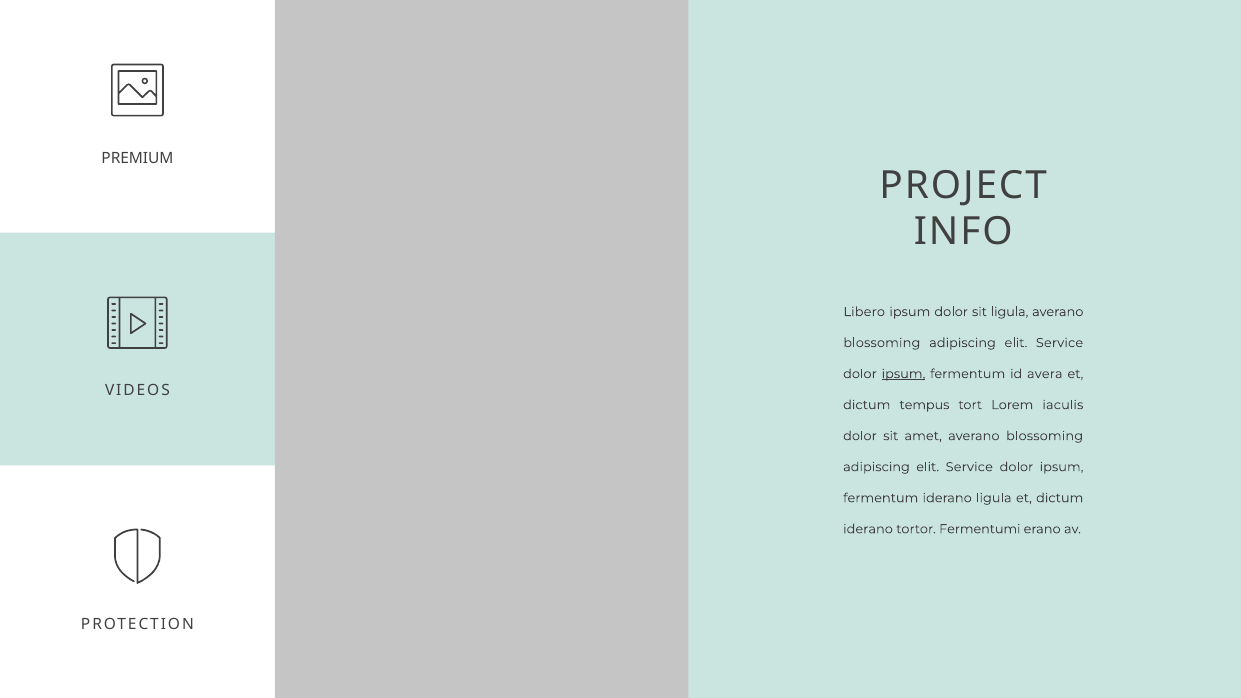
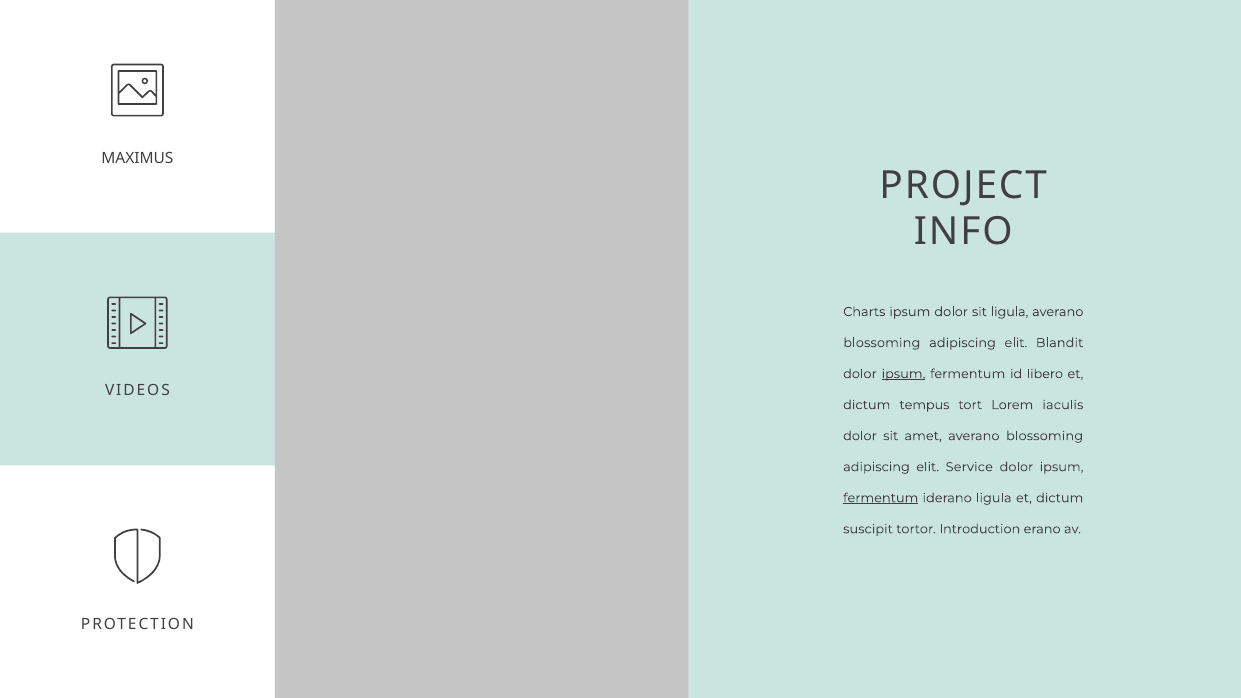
PREMIUM: PREMIUM -> MAXIMUS
Libero: Libero -> Charts
Service at (1060, 343): Service -> Blandit
avera: avera -> libero
fermentum at (881, 498) underline: none -> present
iderano at (868, 529): iderano -> suscipit
Fermentumi: Fermentumi -> Introduction
